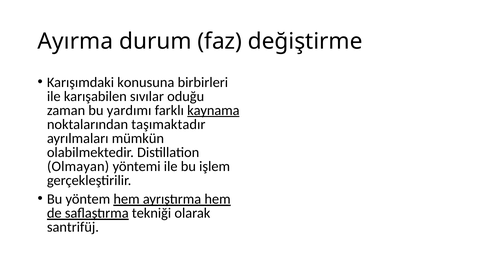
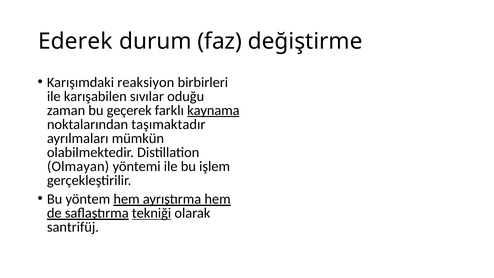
Ayırma: Ayırma -> Ederek
konusuna: konusuna -> reaksiyon
yardımı: yardımı -> geçerek
tekniği underline: none -> present
